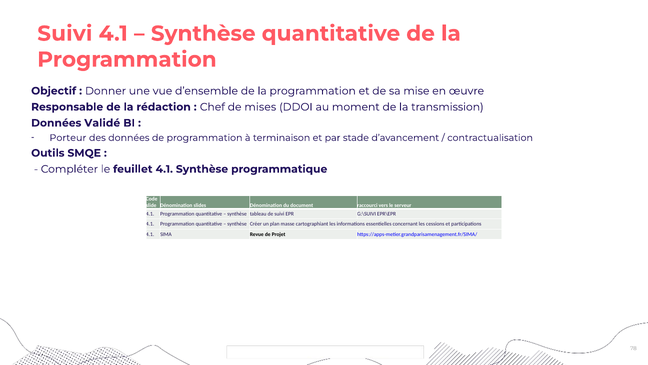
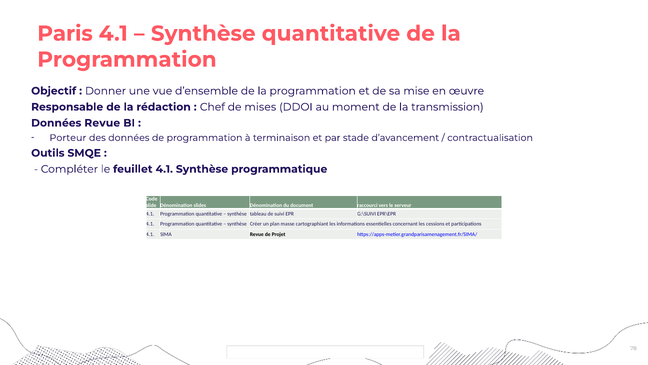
Suivi at (65, 34): Suivi -> Paris
Données Validé: Validé -> Revue
